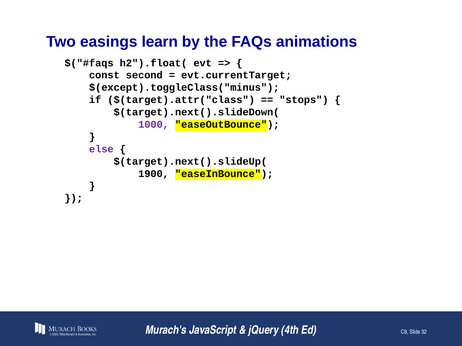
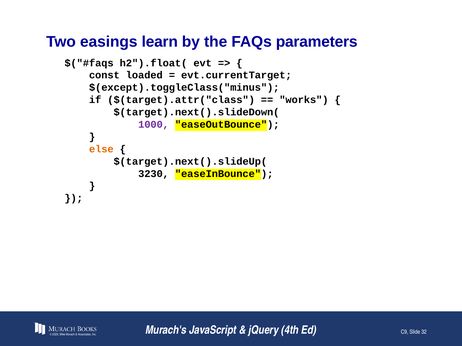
animations: animations -> parameters
second: second -> loaded
stops: stops -> works
else colour: purple -> orange
1900: 1900 -> 3230
